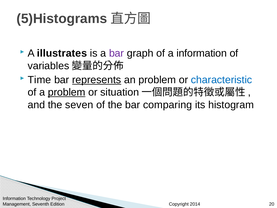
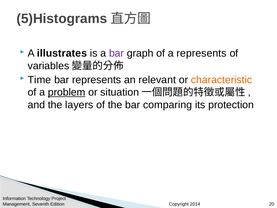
a information: information -> represents
represents at (97, 80) underline: present -> none
an problem: problem -> relevant
characteristic colour: blue -> orange
seven: seven -> layers
histogram: histogram -> protection
